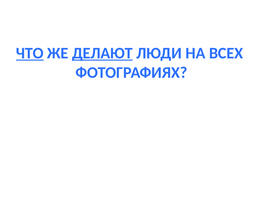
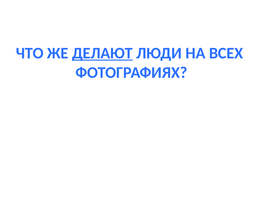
ЧТО underline: present -> none
